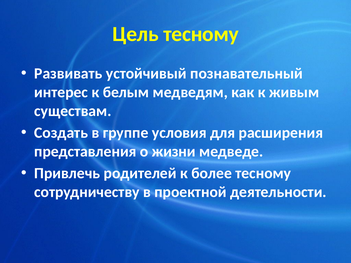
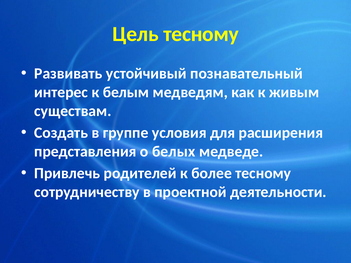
жизни: жизни -> белых
